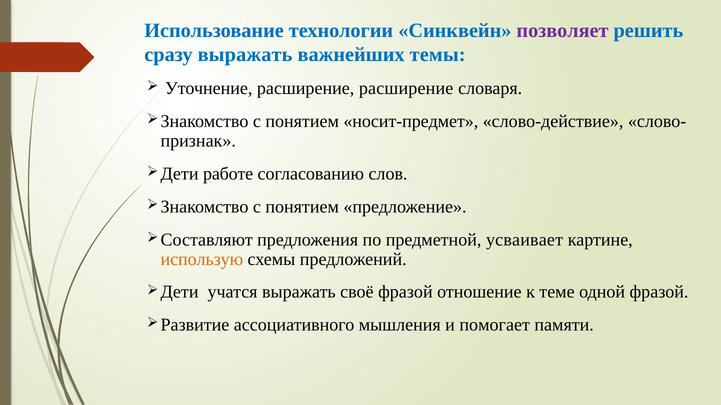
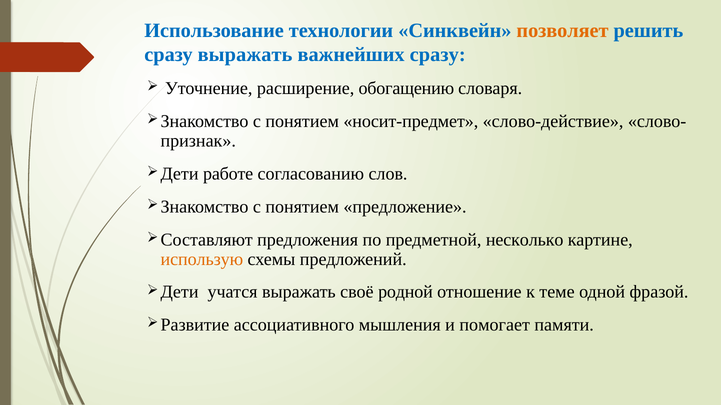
позволяет colour: purple -> orange
важнейших темы: темы -> сразу
расширение расширение: расширение -> обогащению
усваивает: усваивает -> несколько
своё фразой: фразой -> родной
